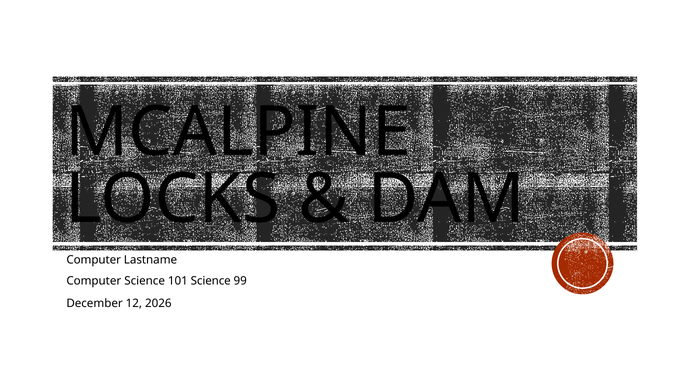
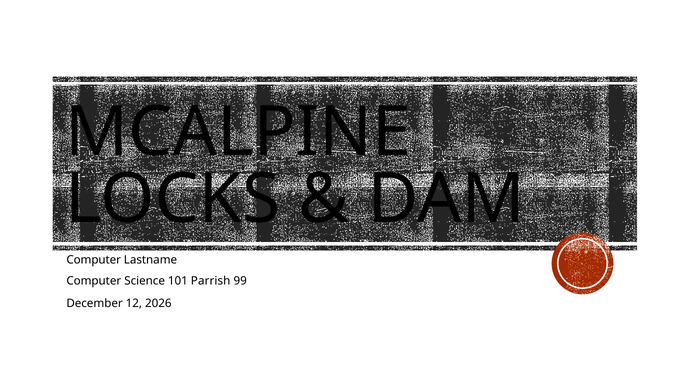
101 Science: Science -> Parrish
